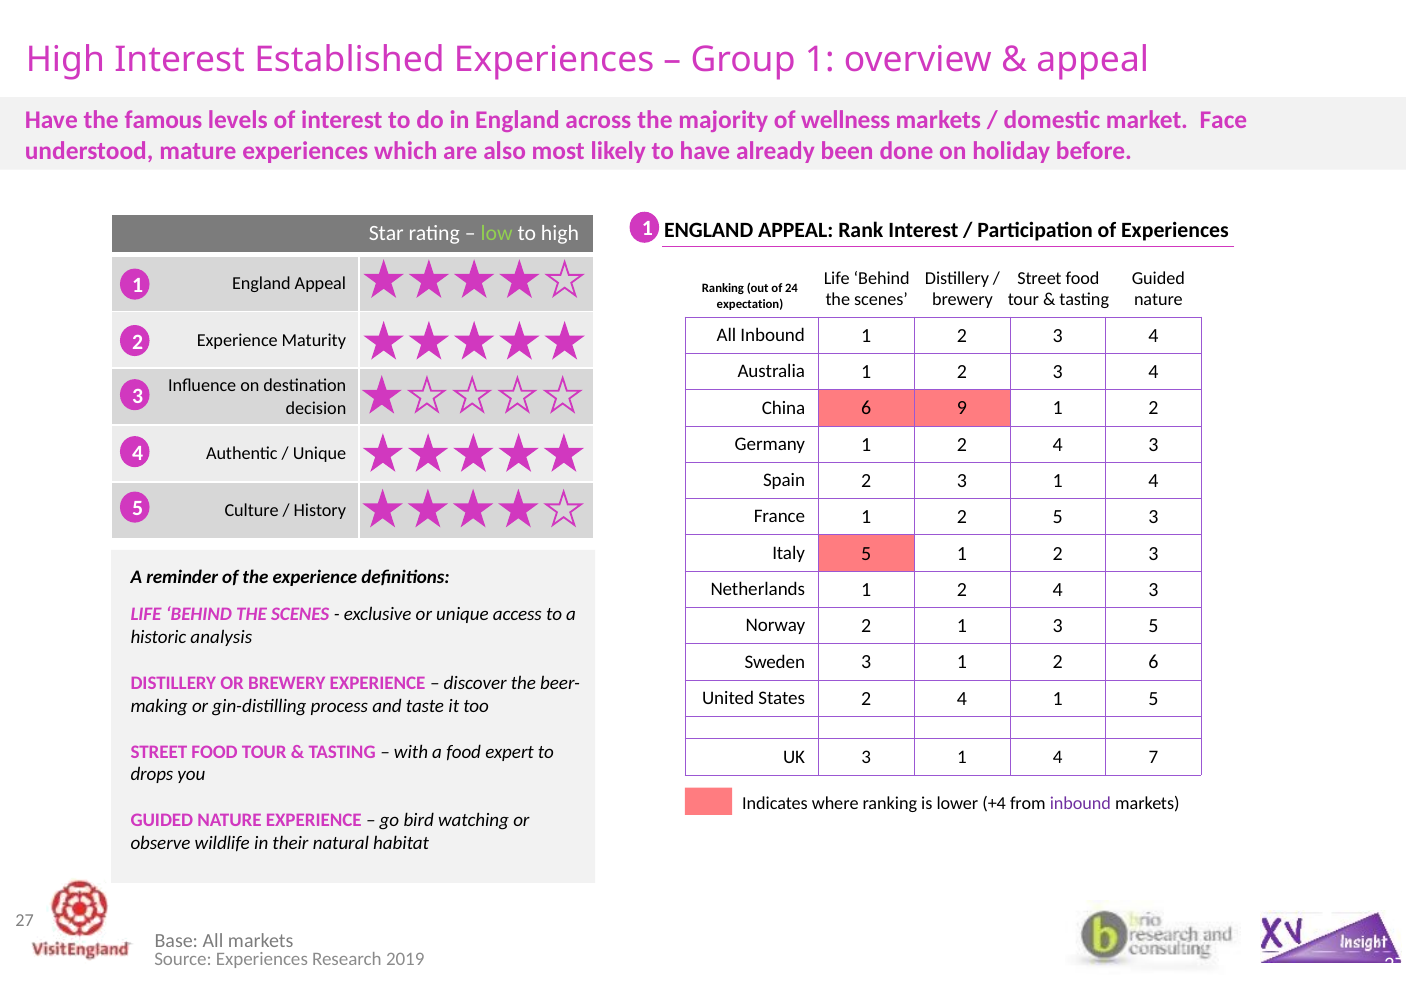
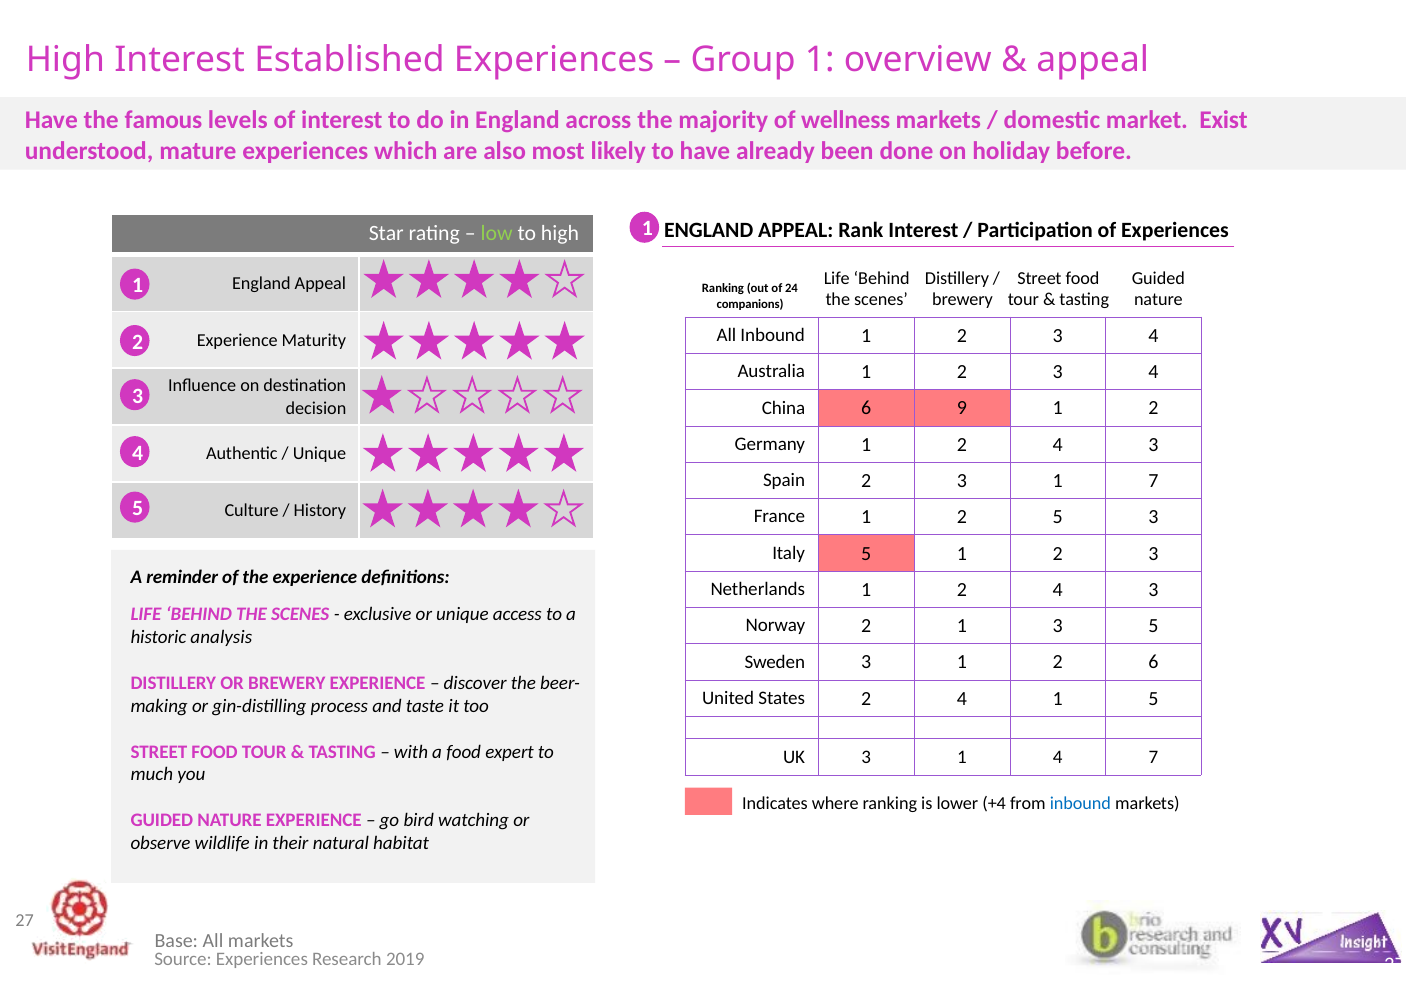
Face: Face -> Exist
expectation: expectation -> companions
2 3 1 4: 4 -> 7
drops: drops -> much
inbound at (1080, 803) colour: purple -> blue
